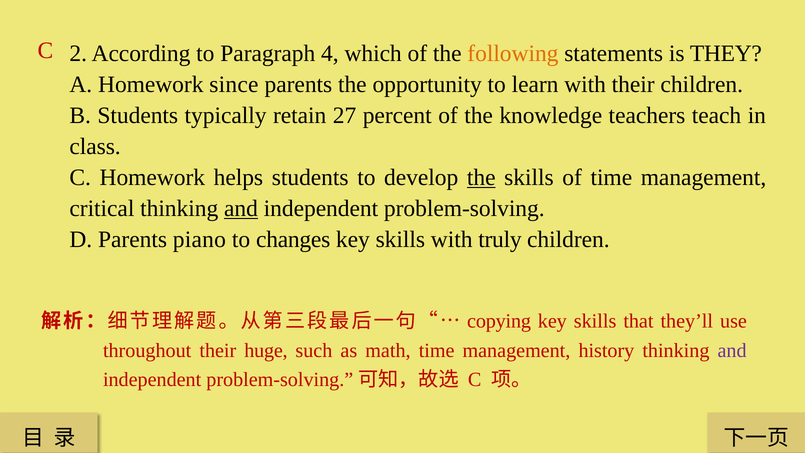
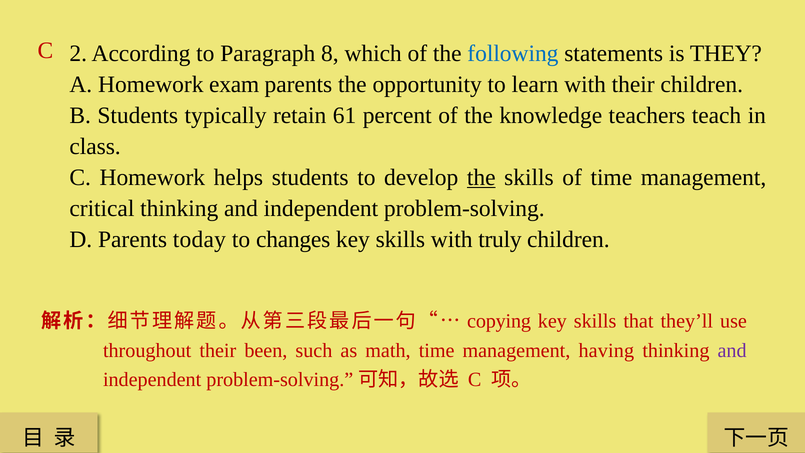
4: 4 -> 8
following colour: orange -> blue
since: since -> exam
27: 27 -> 61
and at (241, 208) underline: present -> none
piano: piano -> today
huge: huge -> been
history: history -> having
